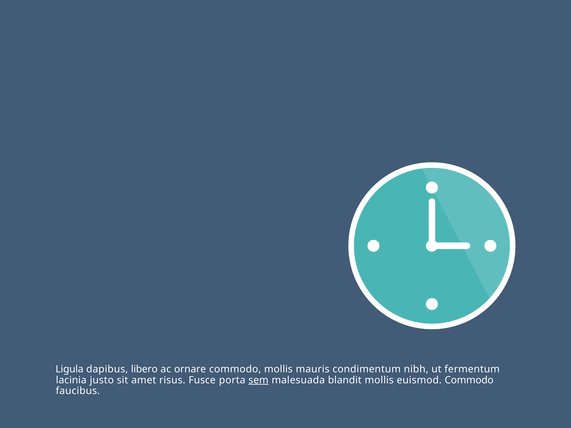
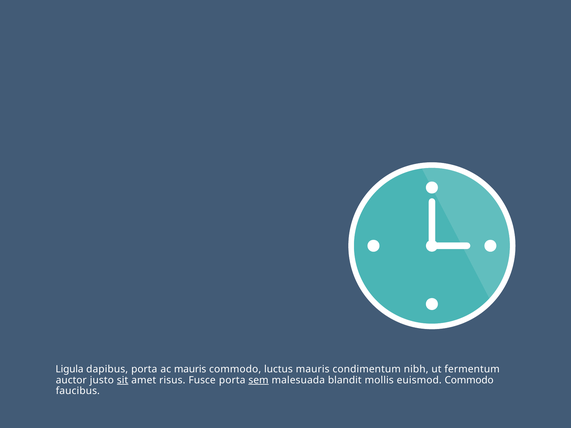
dapibus libero: libero -> porta
ac ornare: ornare -> mauris
commodo mollis: mollis -> luctus
lacinia: lacinia -> auctor
sit underline: none -> present
